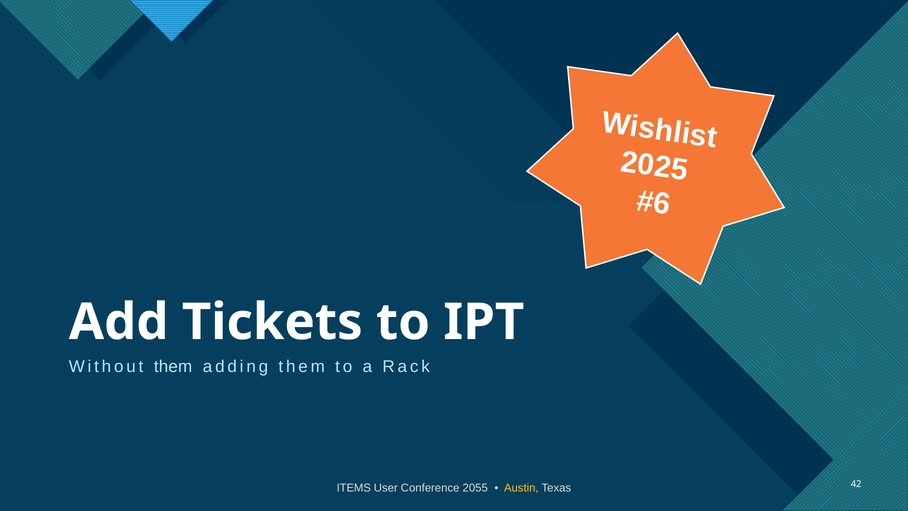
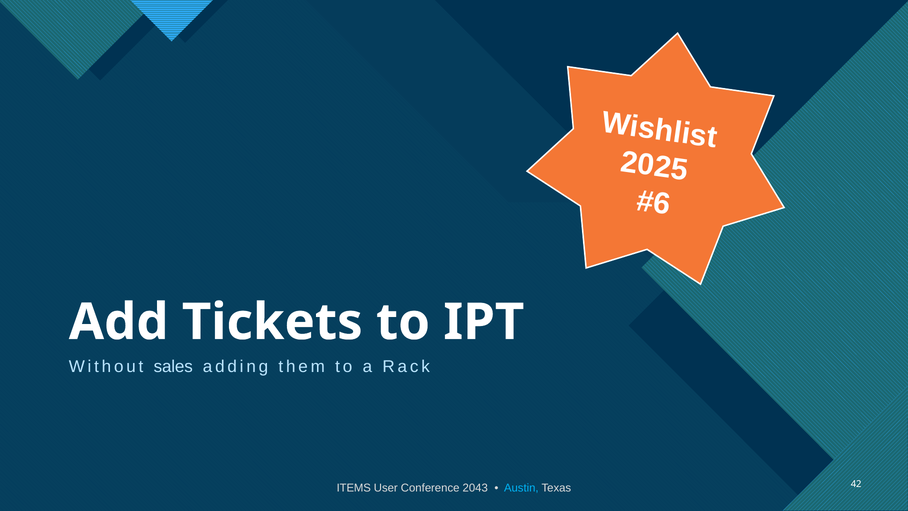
them at (173, 367): them -> sales
2055: 2055 -> 2043
Austin colour: yellow -> light blue
